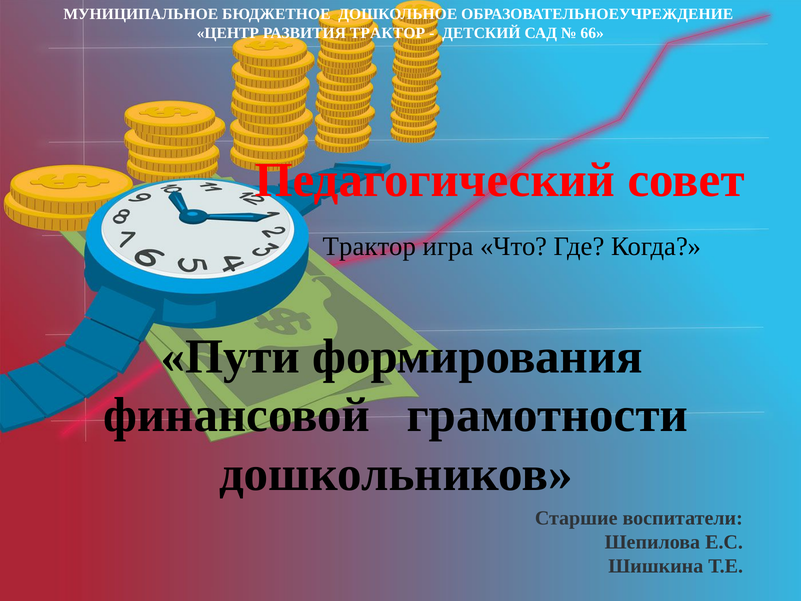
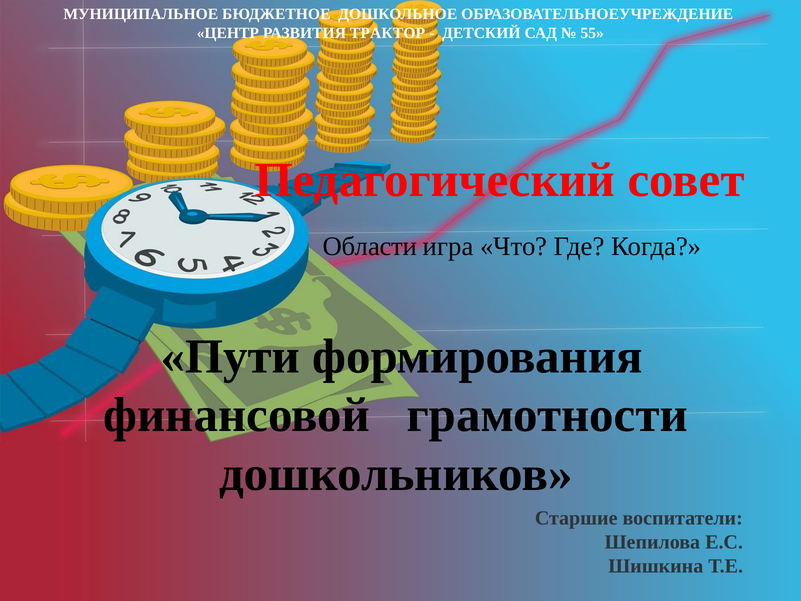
66: 66 -> 55
Трактор at (370, 246): Трактор -> Области
